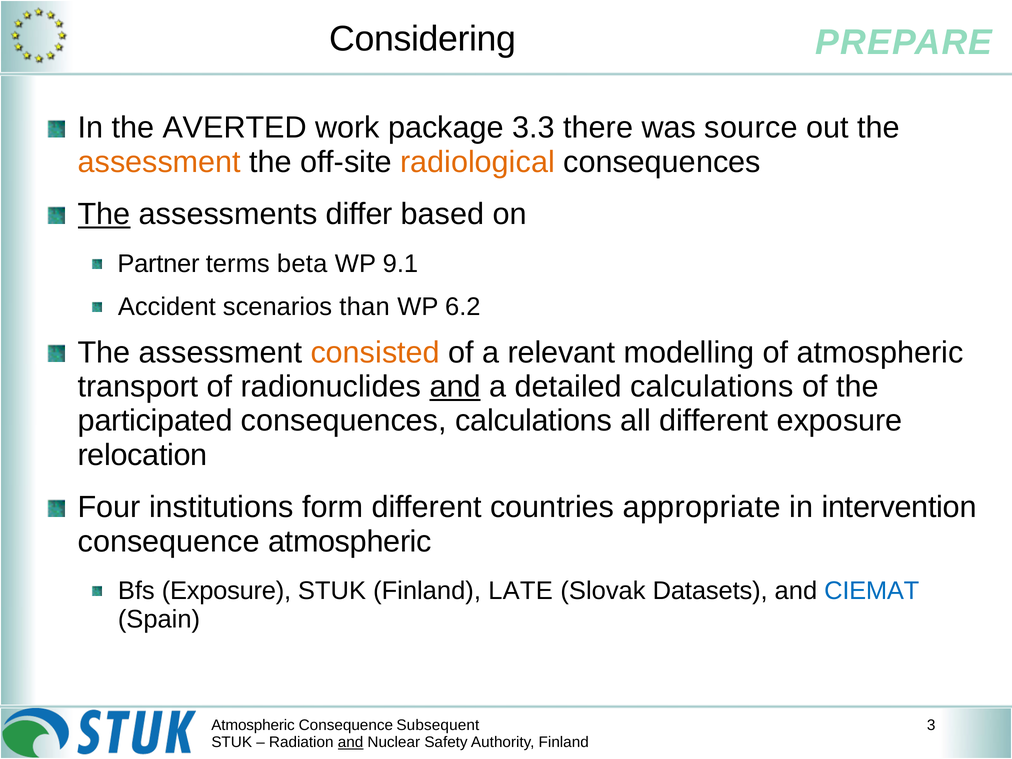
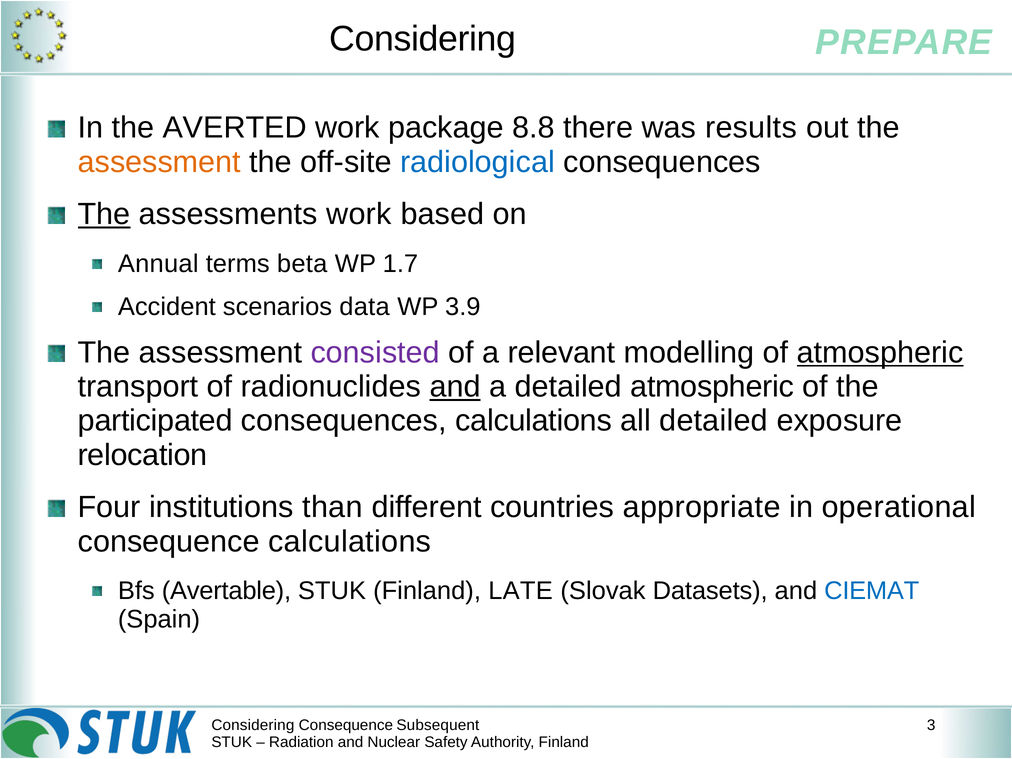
3.3: 3.3 -> 8.8
source: source -> results
radiological colour: orange -> blue
assessments differ: differ -> work
Partner: Partner -> Annual
9.1: 9.1 -> 1.7
than: than -> data
6.2: 6.2 -> 3.9
consisted colour: orange -> purple
atmospheric at (880, 352) underline: none -> present
detailed calculations: calculations -> atmospheric
all different: different -> detailed
form: form -> than
intervention: intervention -> operational
consequence atmospheric: atmospheric -> calculations
Bfs Exposure: Exposure -> Avertable
Atmospheric at (253, 725): Atmospheric -> Considering
and at (351, 742) underline: present -> none
